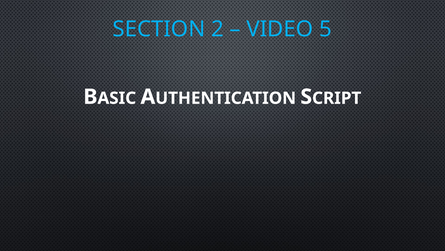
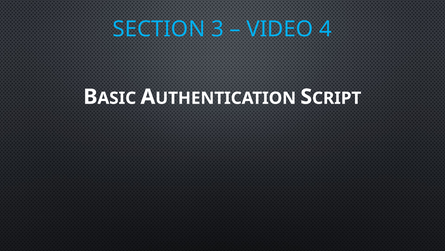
2: 2 -> 3
5: 5 -> 4
